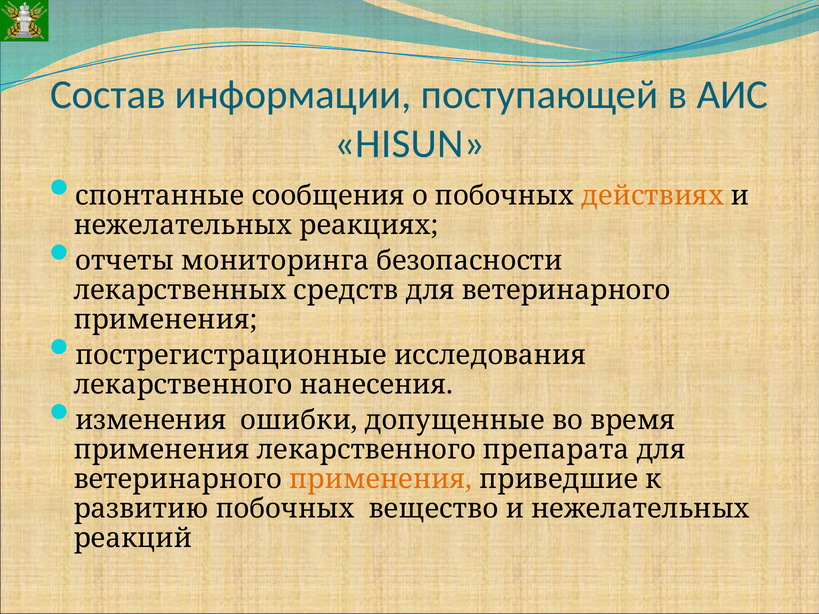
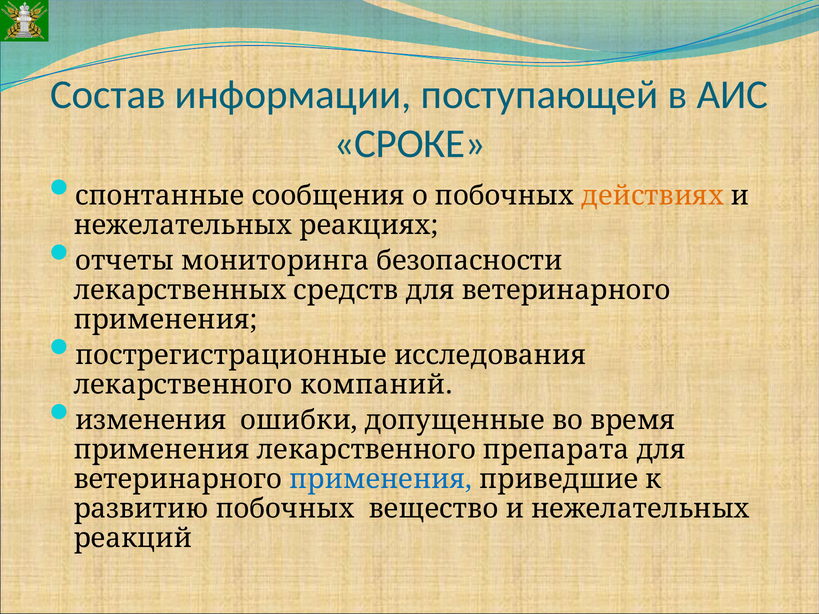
HISUN: HISUN -> СРОКЕ
нанесения: нанесения -> компаний
применения at (381, 479) colour: orange -> blue
